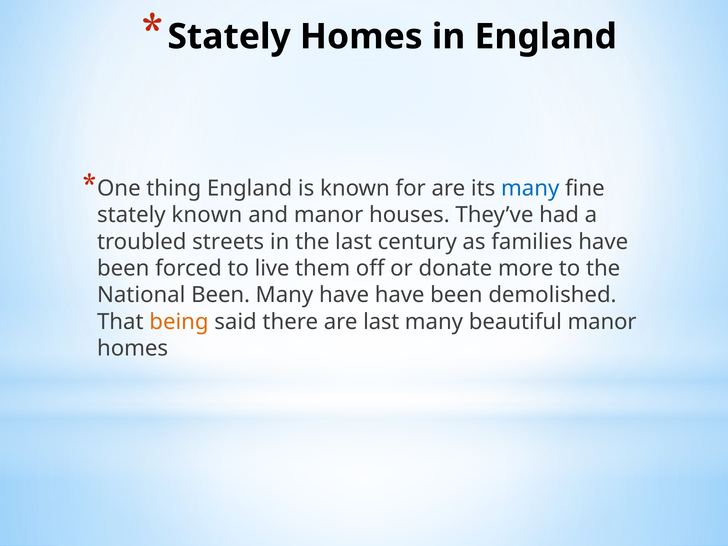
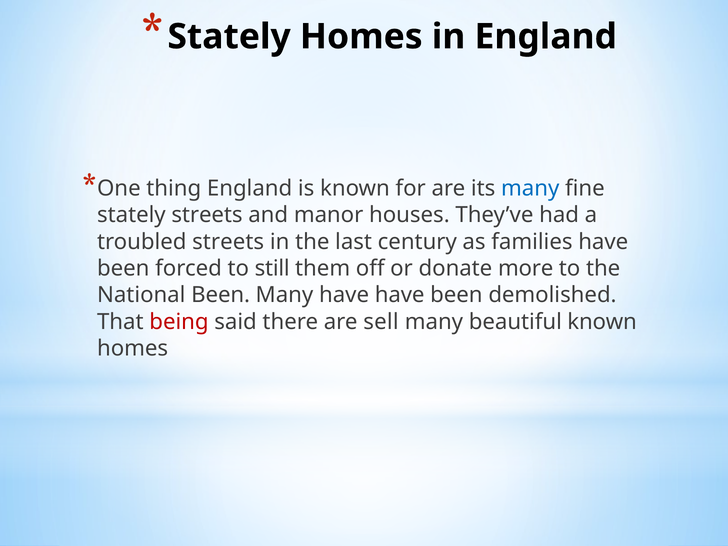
stately known: known -> streets
live: live -> still
being colour: orange -> red
are last: last -> sell
beautiful manor: manor -> known
